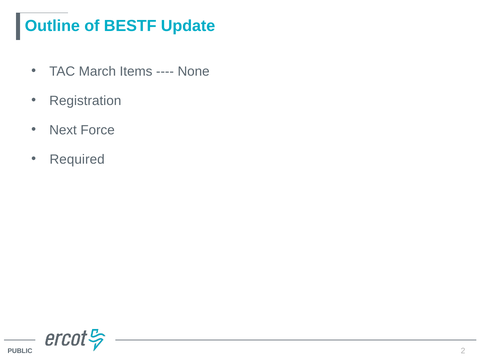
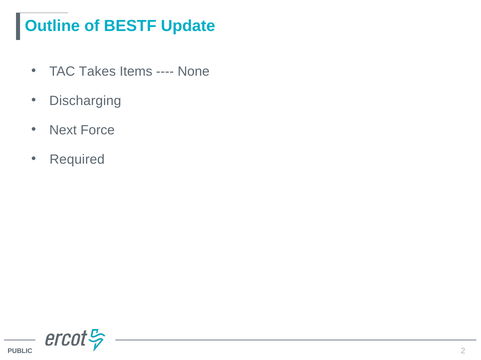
March: March -> Takes
Registration: Registration -> Discharging
